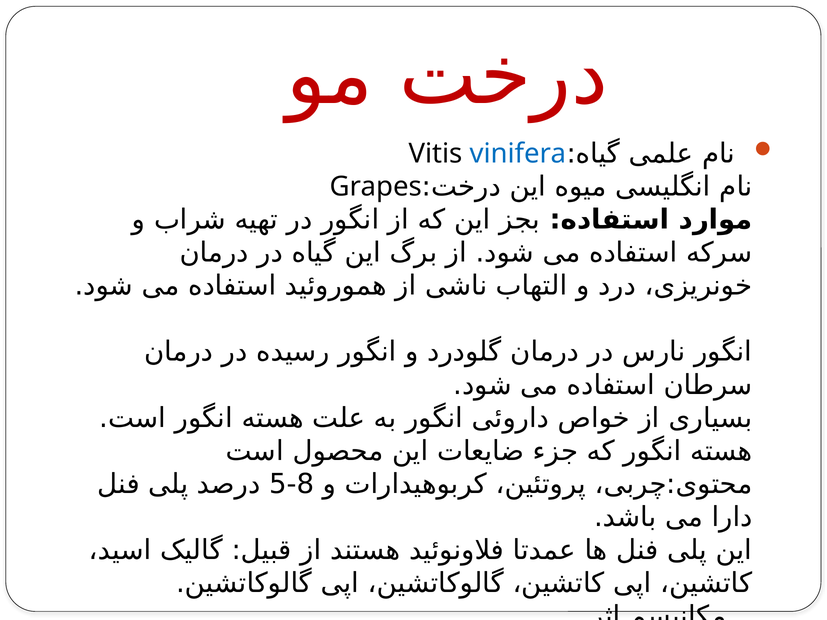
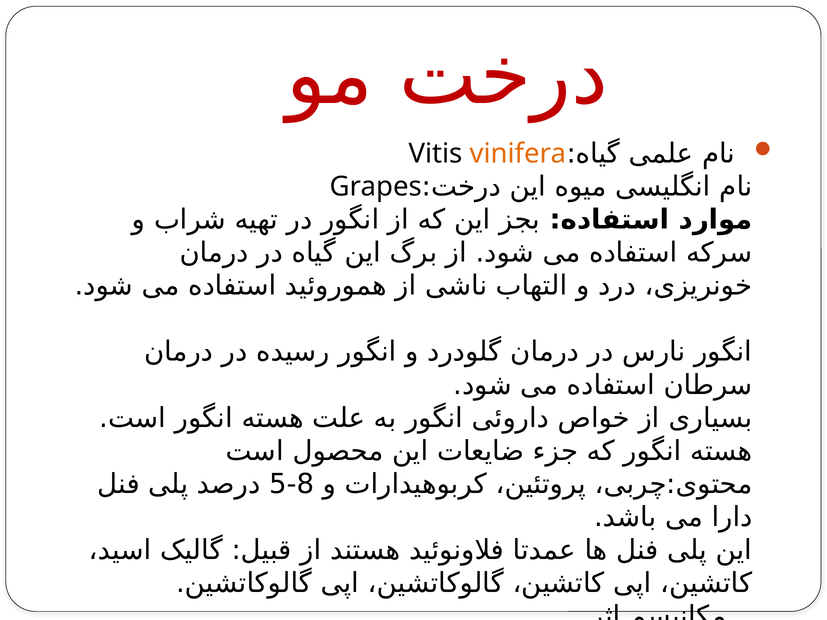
vinifera colour: blue -> orange
